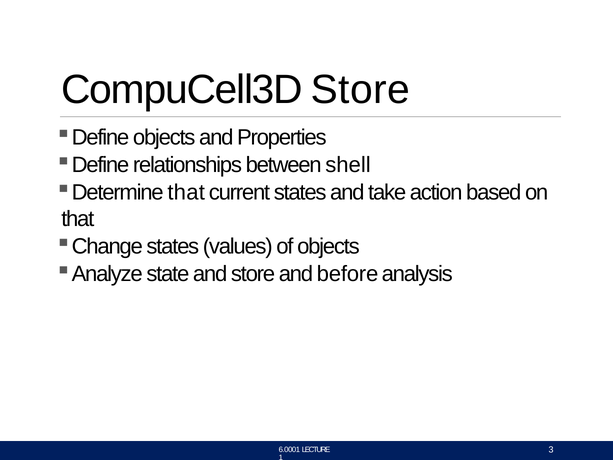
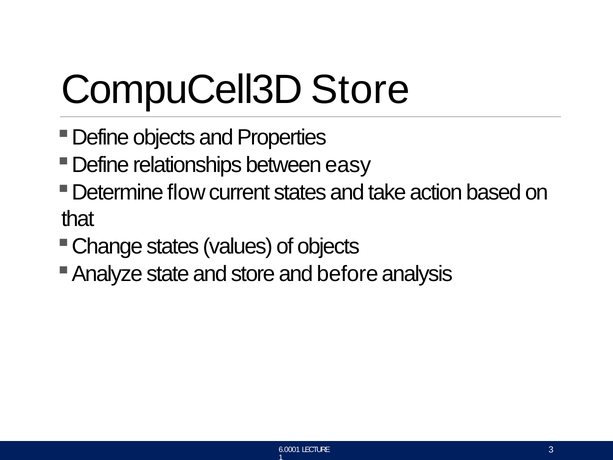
shell: shell -> easy
that at (186, 192): that -> flow
